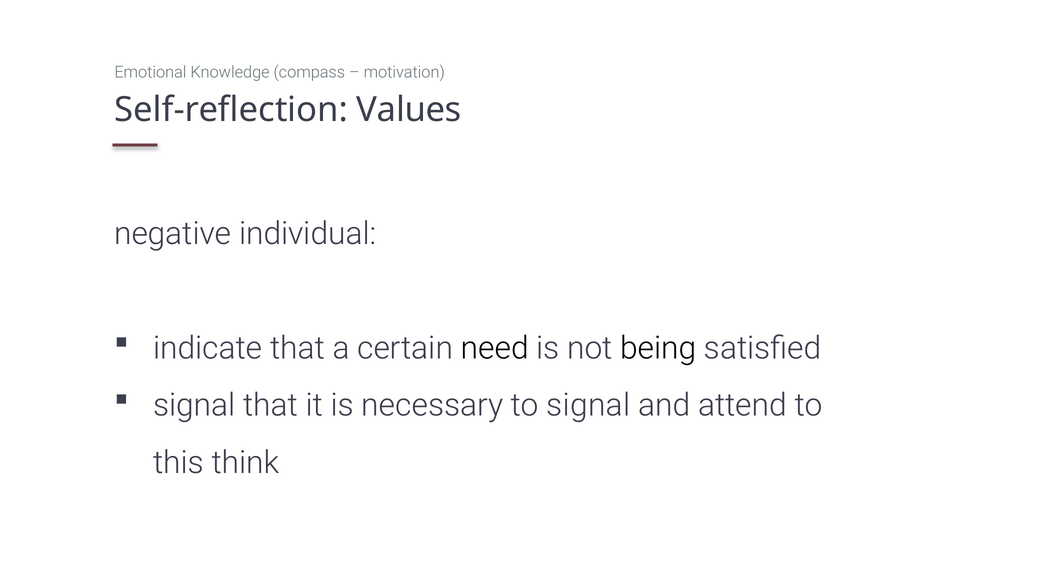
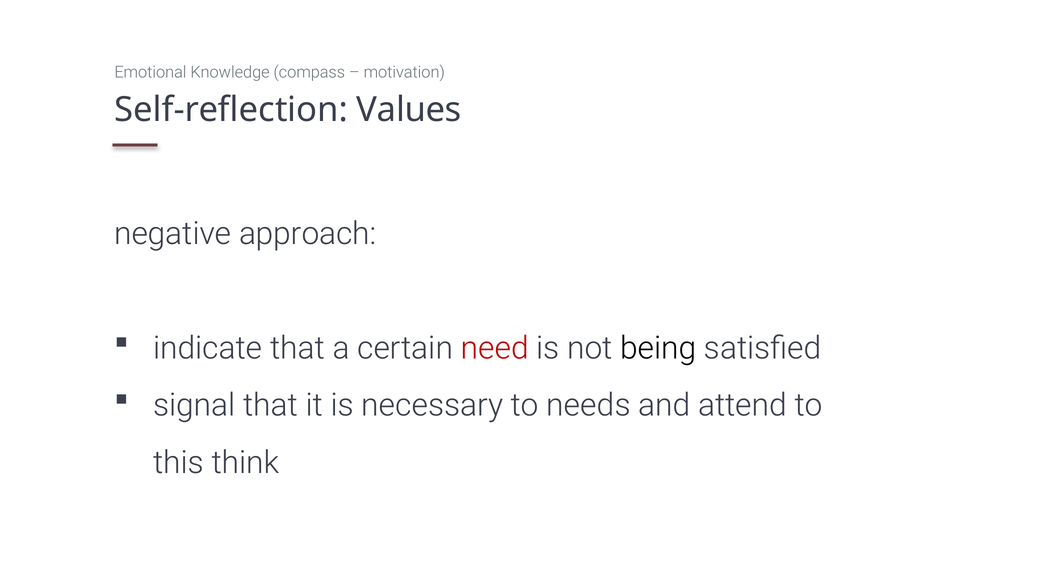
individual: individual -> approach
need colour: black -> red
to signal: signal -> needs
